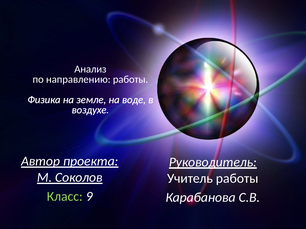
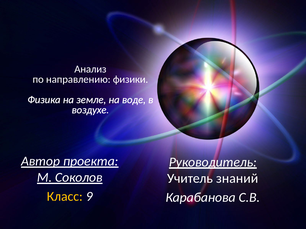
направлению работы: работы -> физики
Учитель работы: работы -> знаний
Класс colour: light green -> yellow
